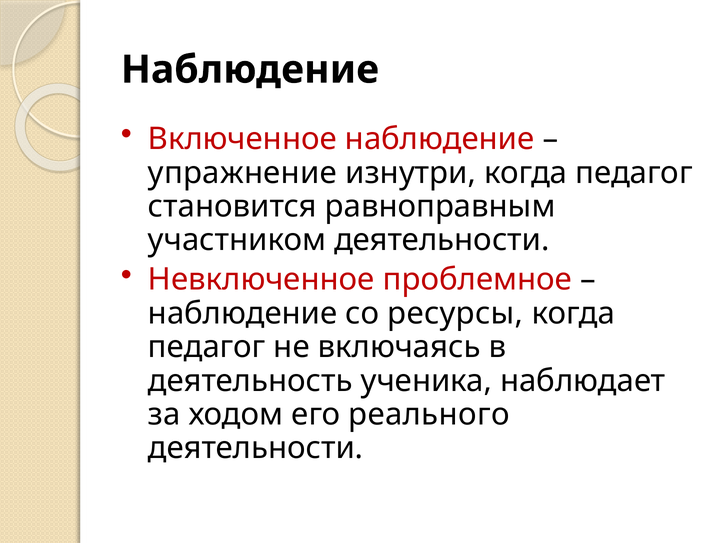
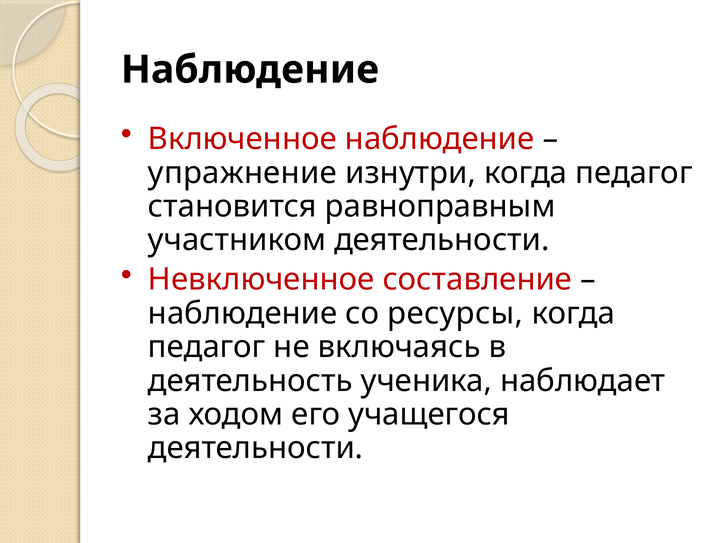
проблемное: проблемное -> составление
реального: реального -> учащегося
